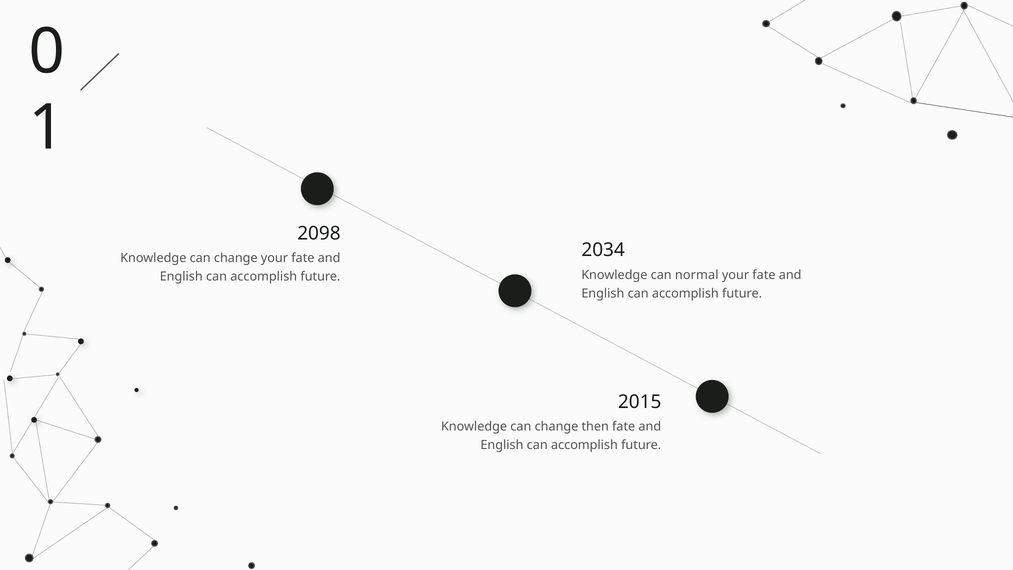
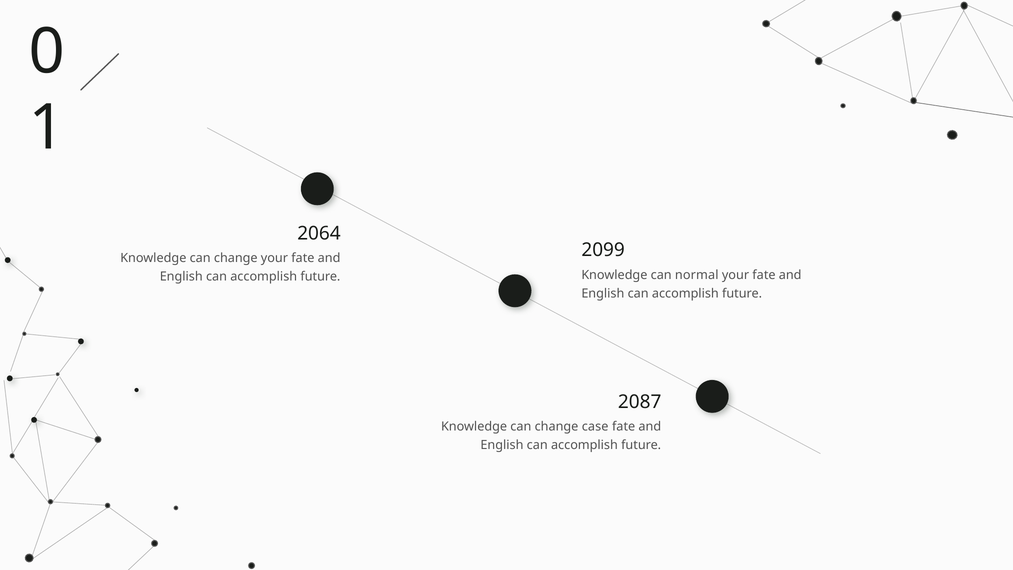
2098: 2098 -> 2064
2034: 2034 -> 2099
2015: 2015 -> 2087
then: then -> case
